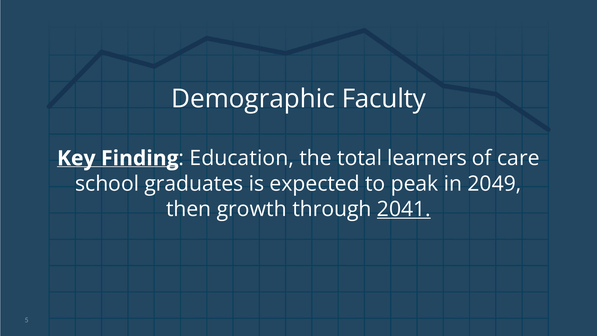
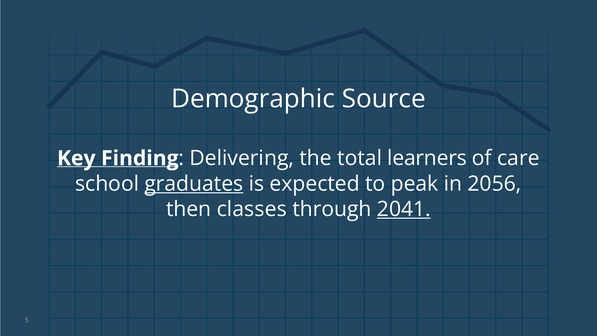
Faculty: Faculty -> Source
Education: Education -> Delivering
graduates underline: none -> present
2049: 2049 -> 2056
growth: growth -> classes
